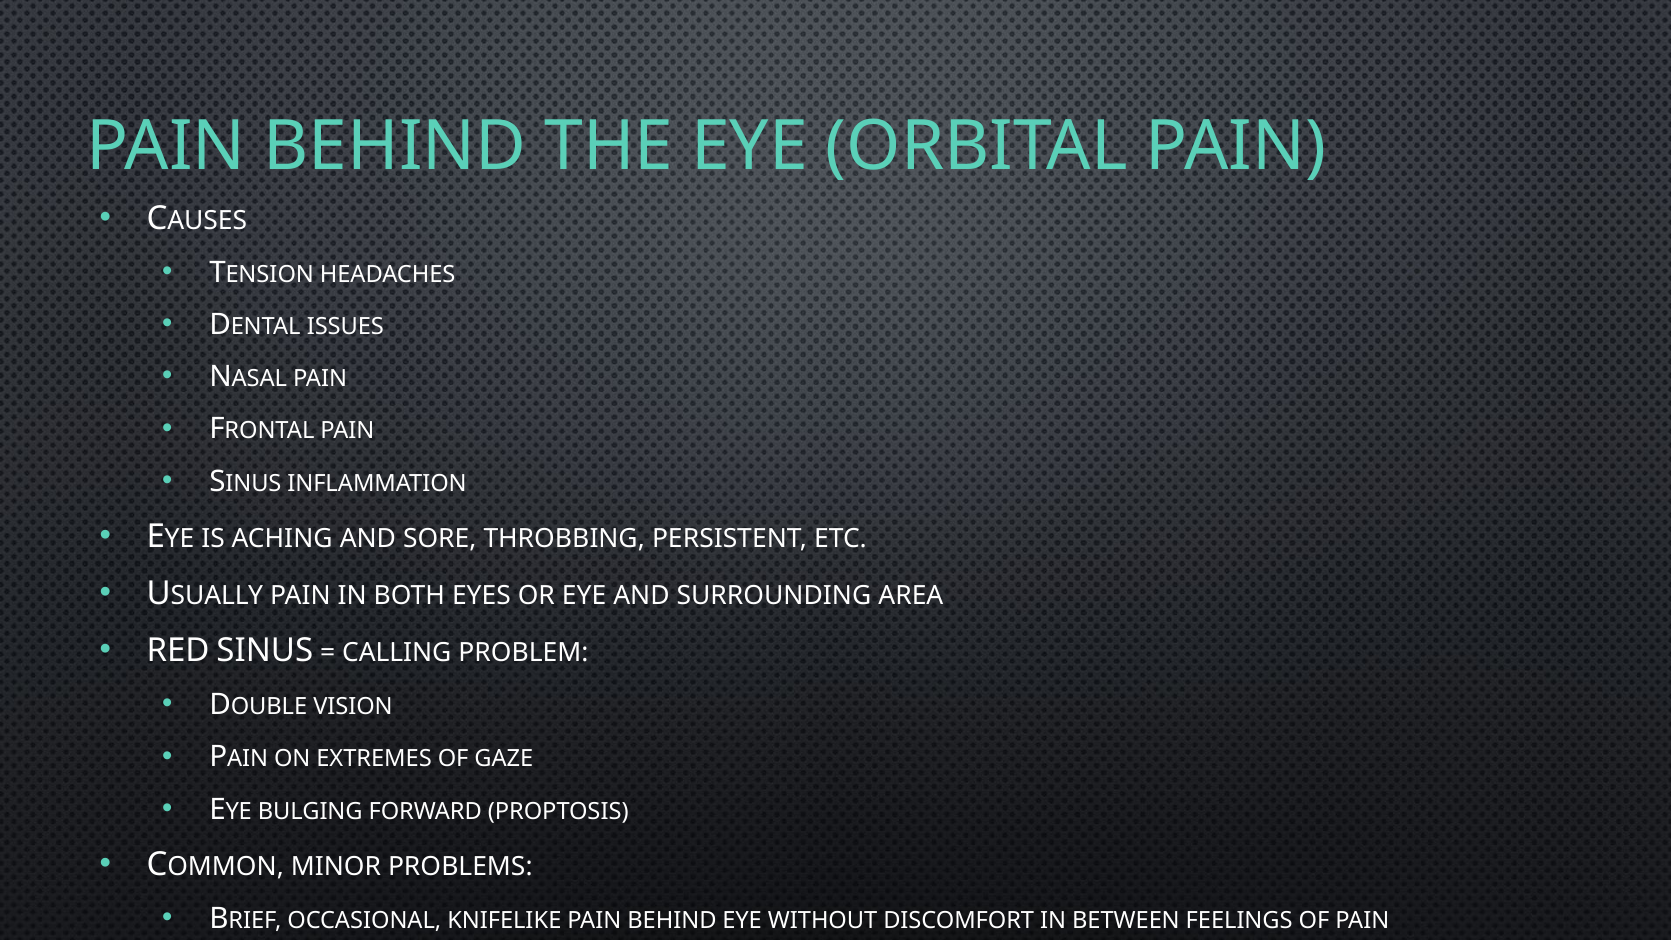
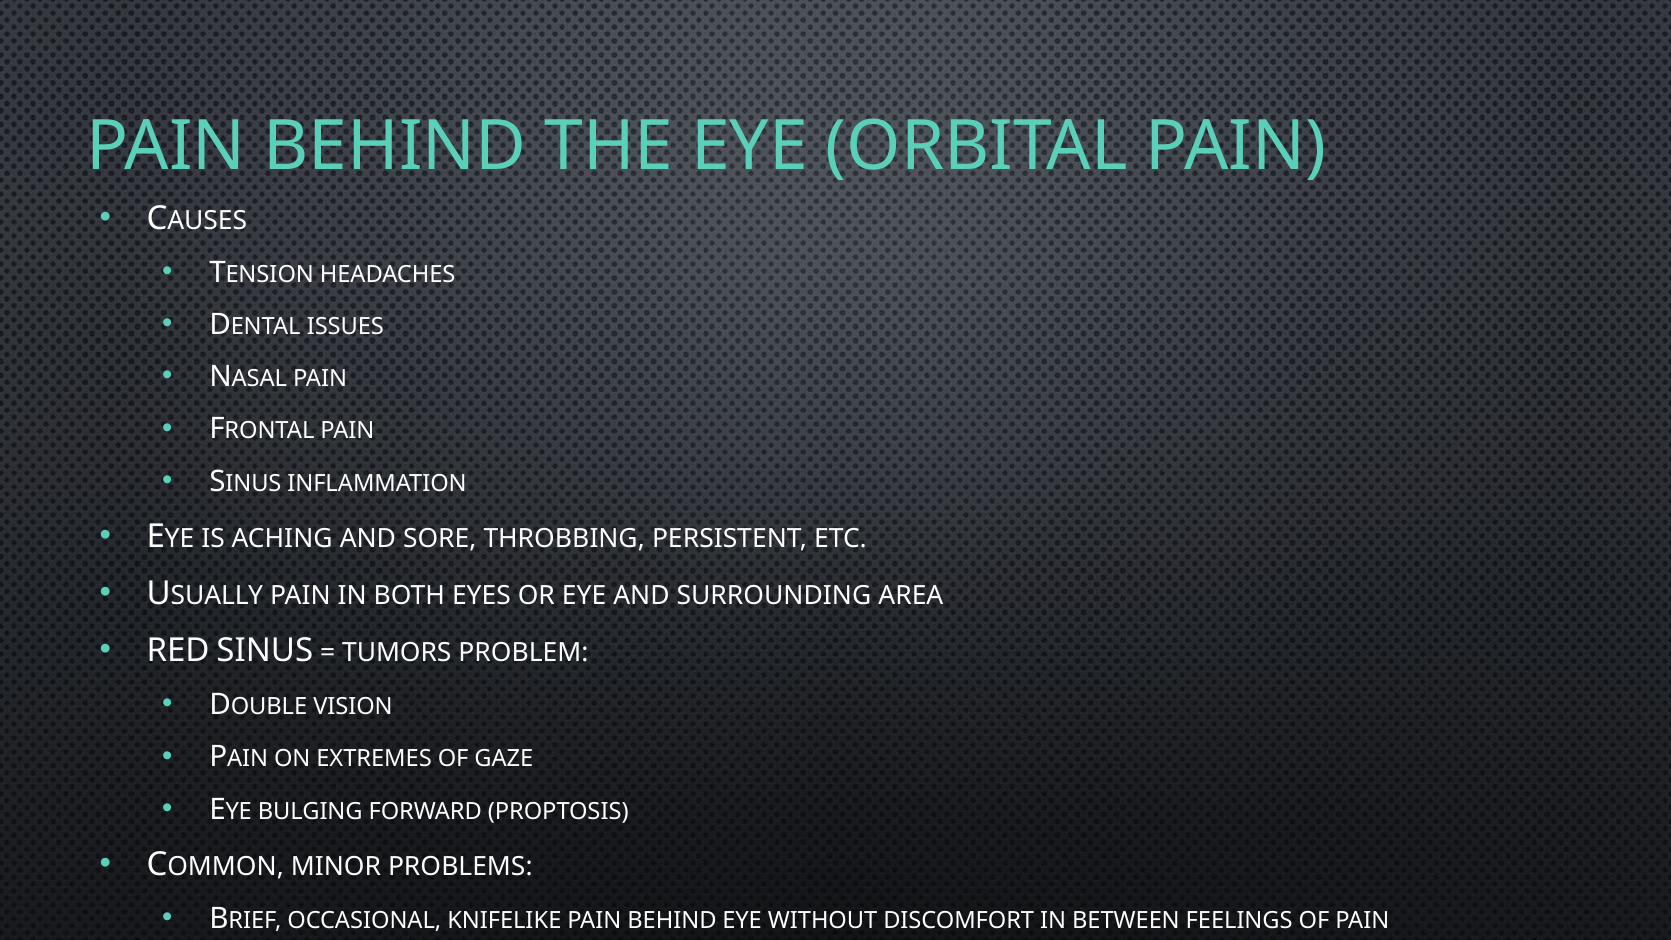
CALLING: CALLING -> TUMORS
